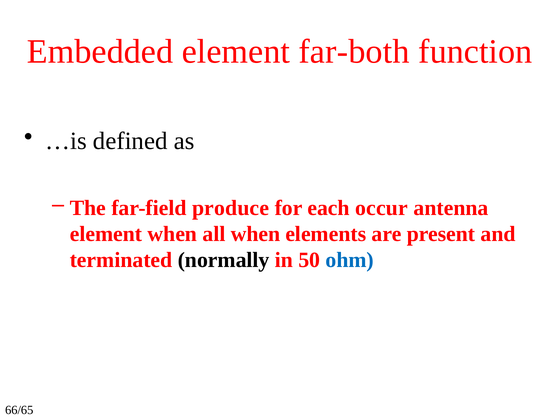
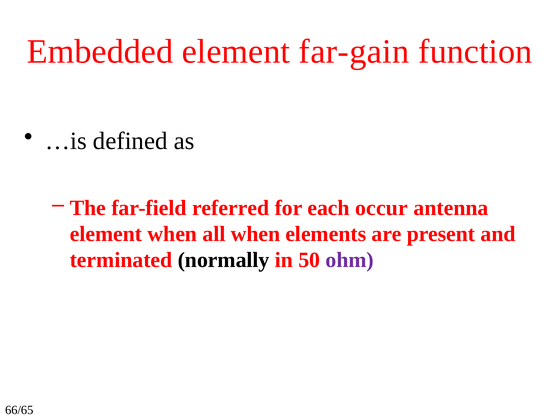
far-both: far-both -> far-gain
produce: produce -> referred
ohm colour: blue -> purple
